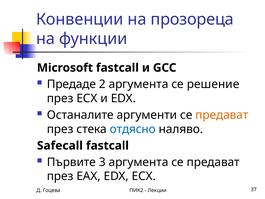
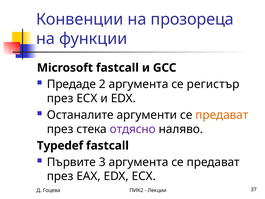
решение: решение -> регистър
отдясно colour: blue -> purple
Safecall: Safecall -> Typedef
